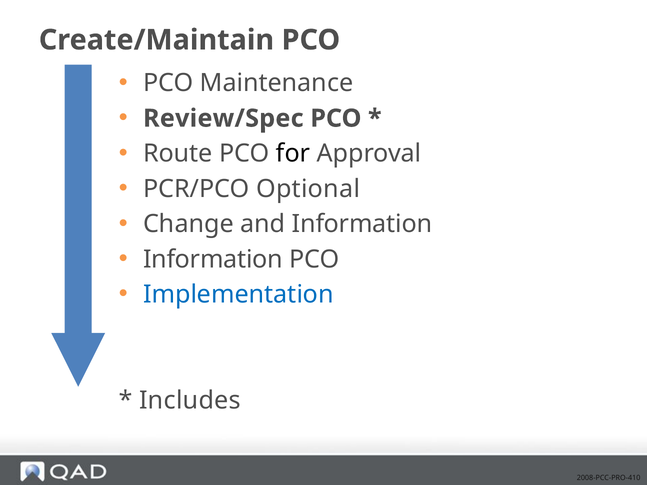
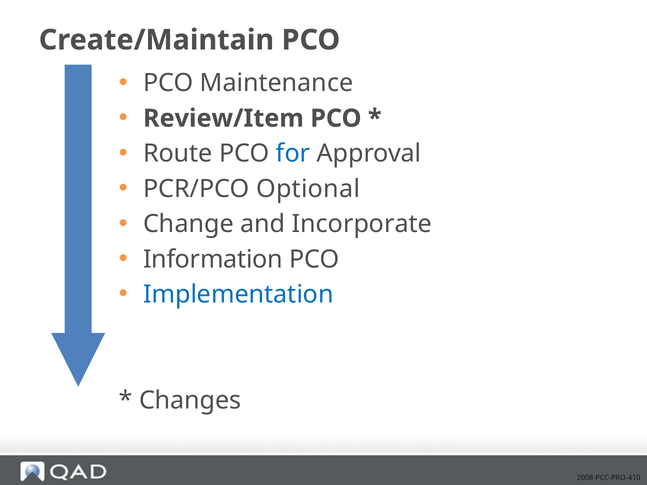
Review/Spec: Review/Spec -> Review/Item
for colour: black -> blue
and Information: Information -> Incorporate
Includes: Includes -> Changes
